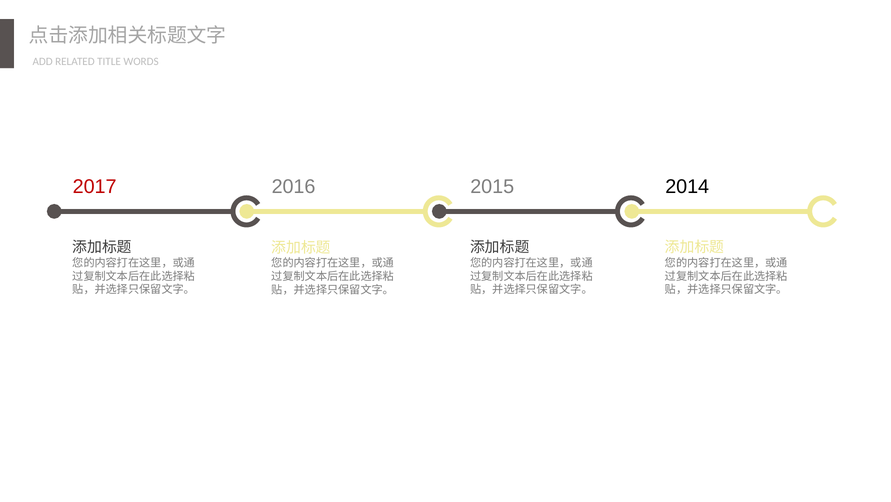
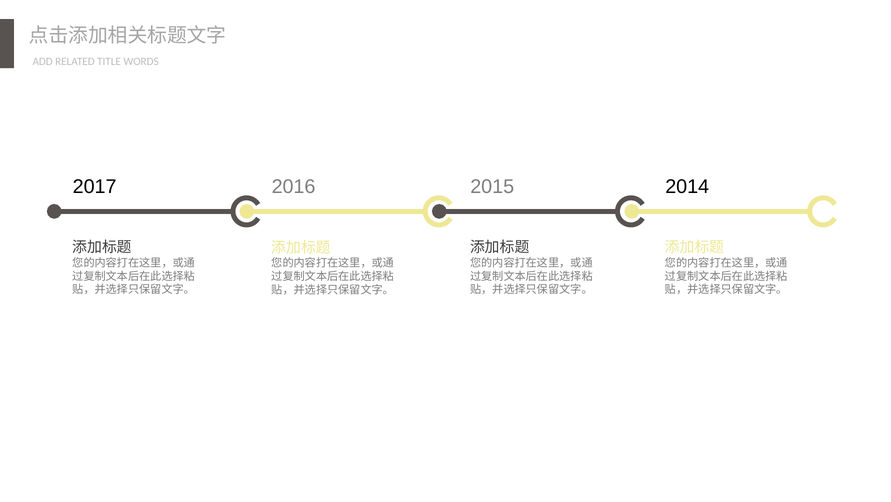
2017 colour: red -> black
